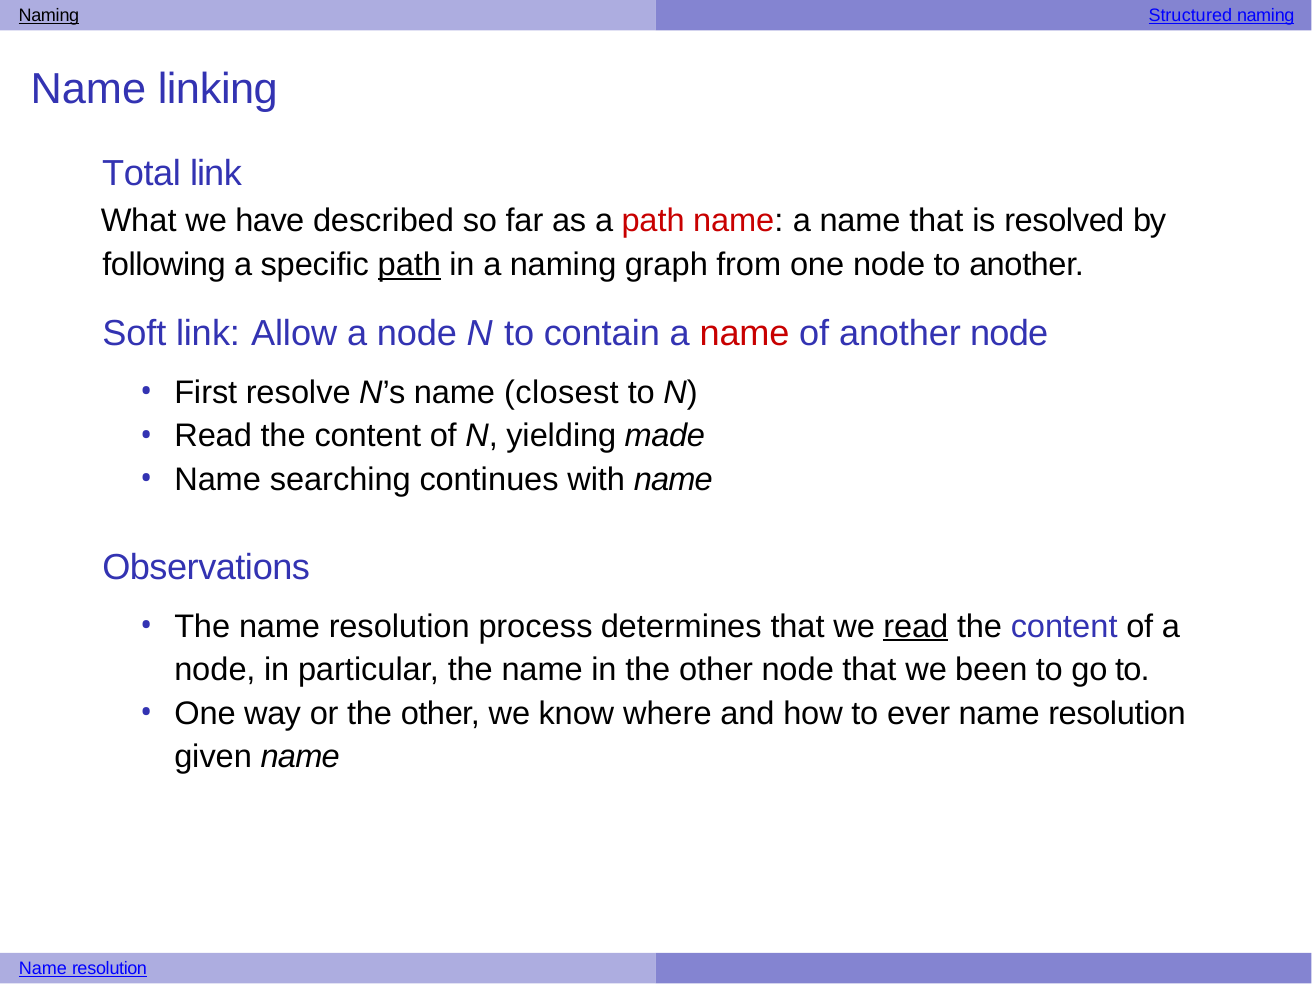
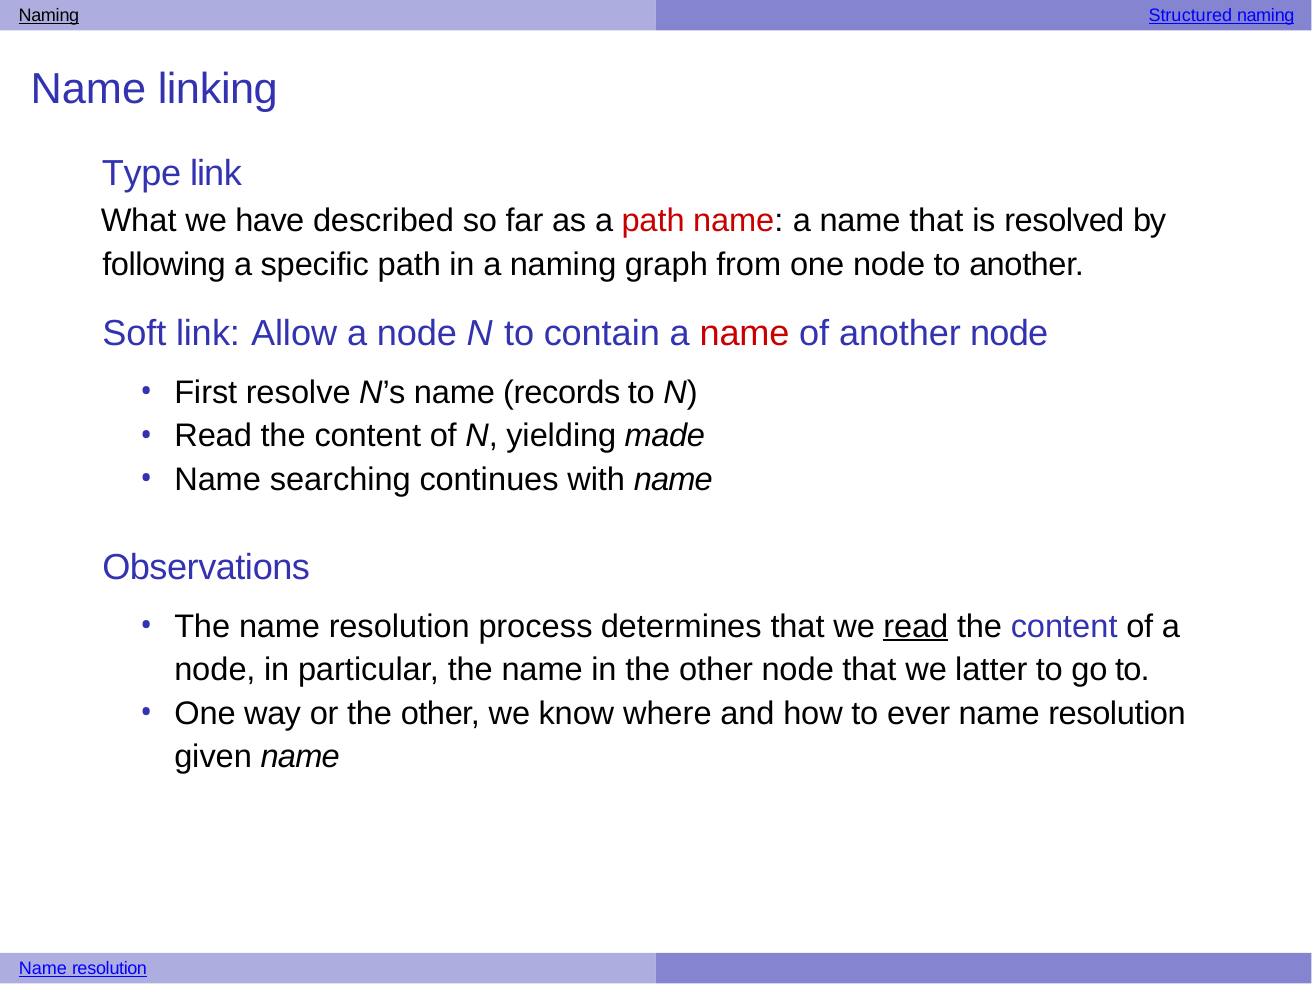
Total: Total -> Type
path at (409, 265) underline: present -> none
closest: closest -> records
been: been -> latter
